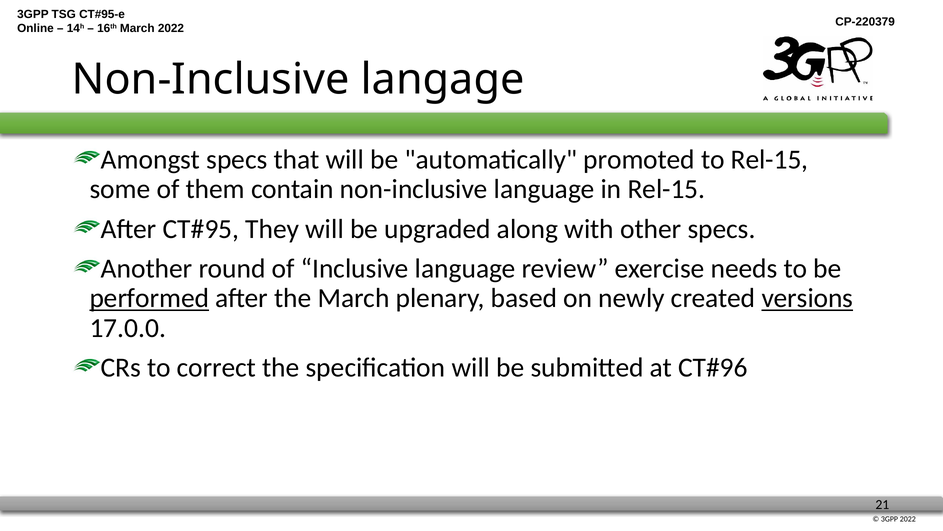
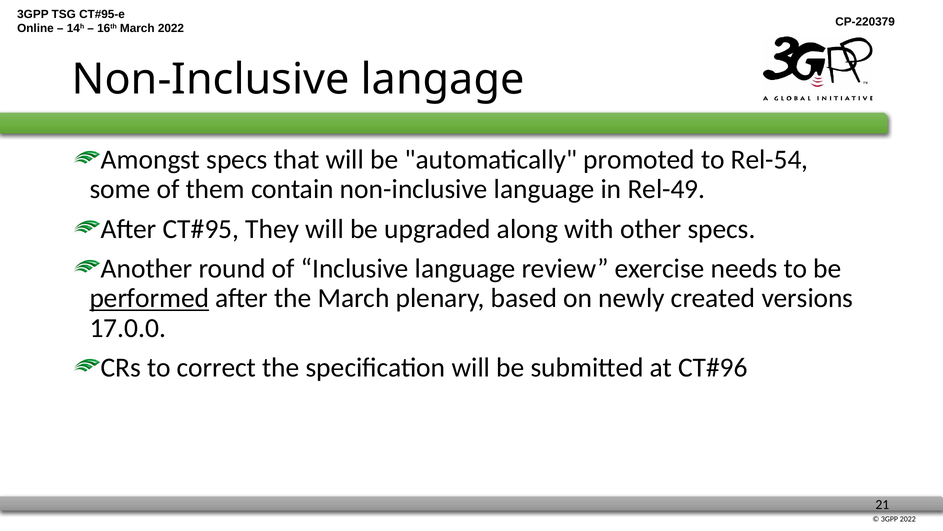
to Rel-15: Rel-15 -> Rel-54
in Rel-15: Rel-15 -> Rel-49
versions underline: present -> none
